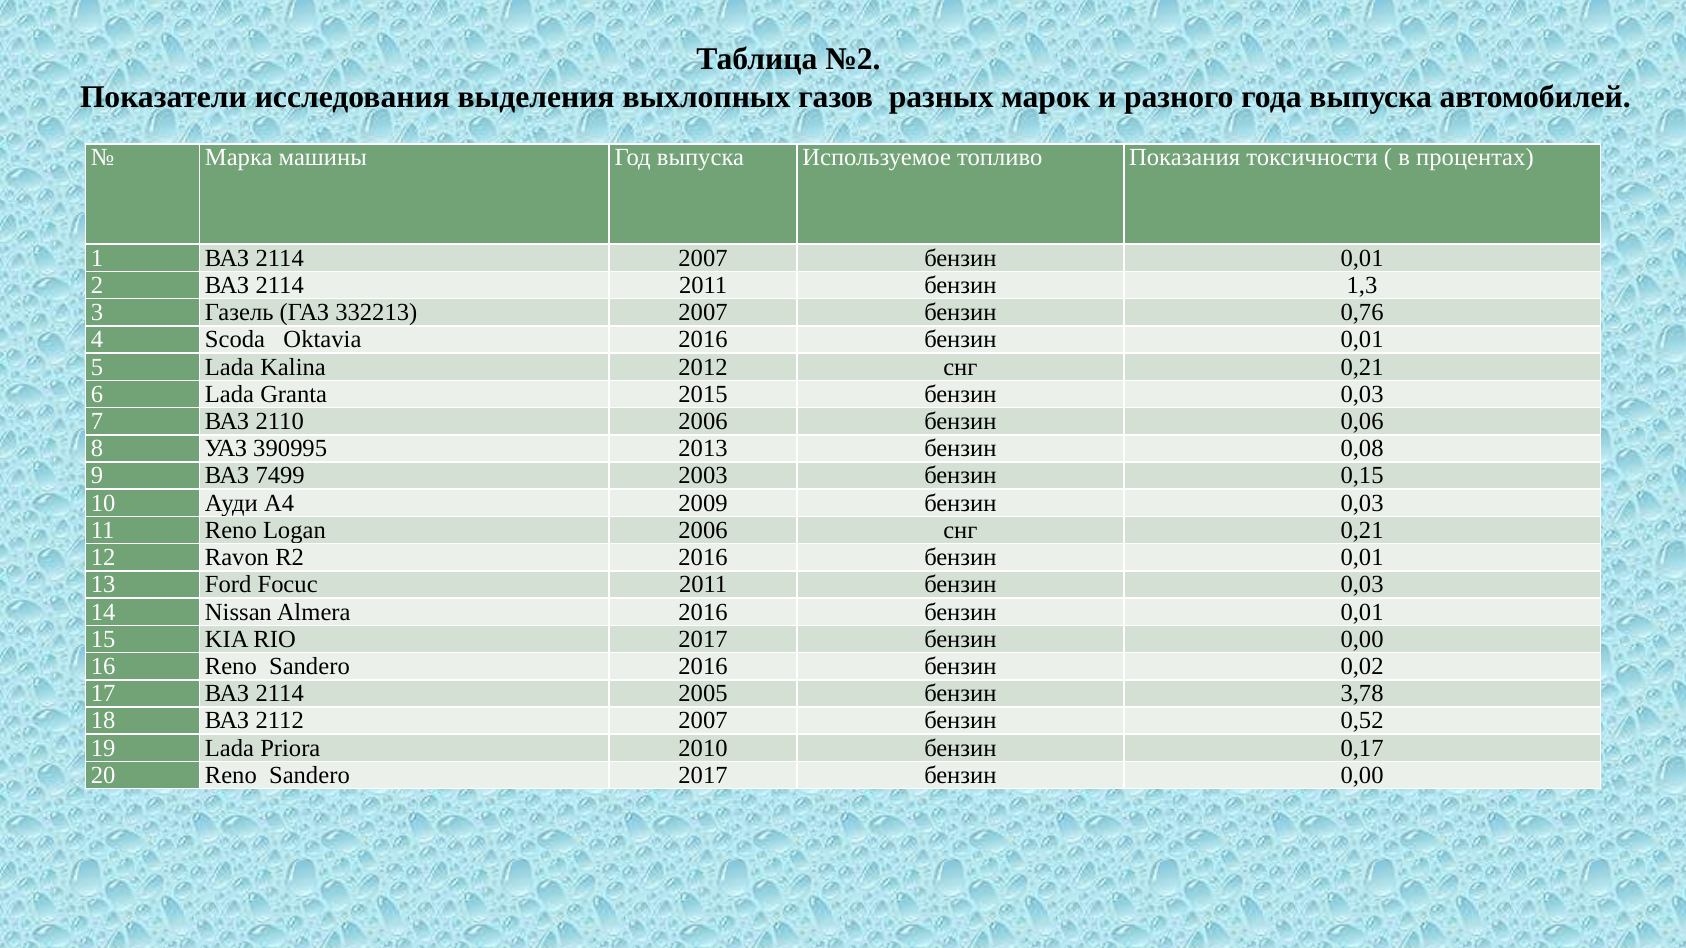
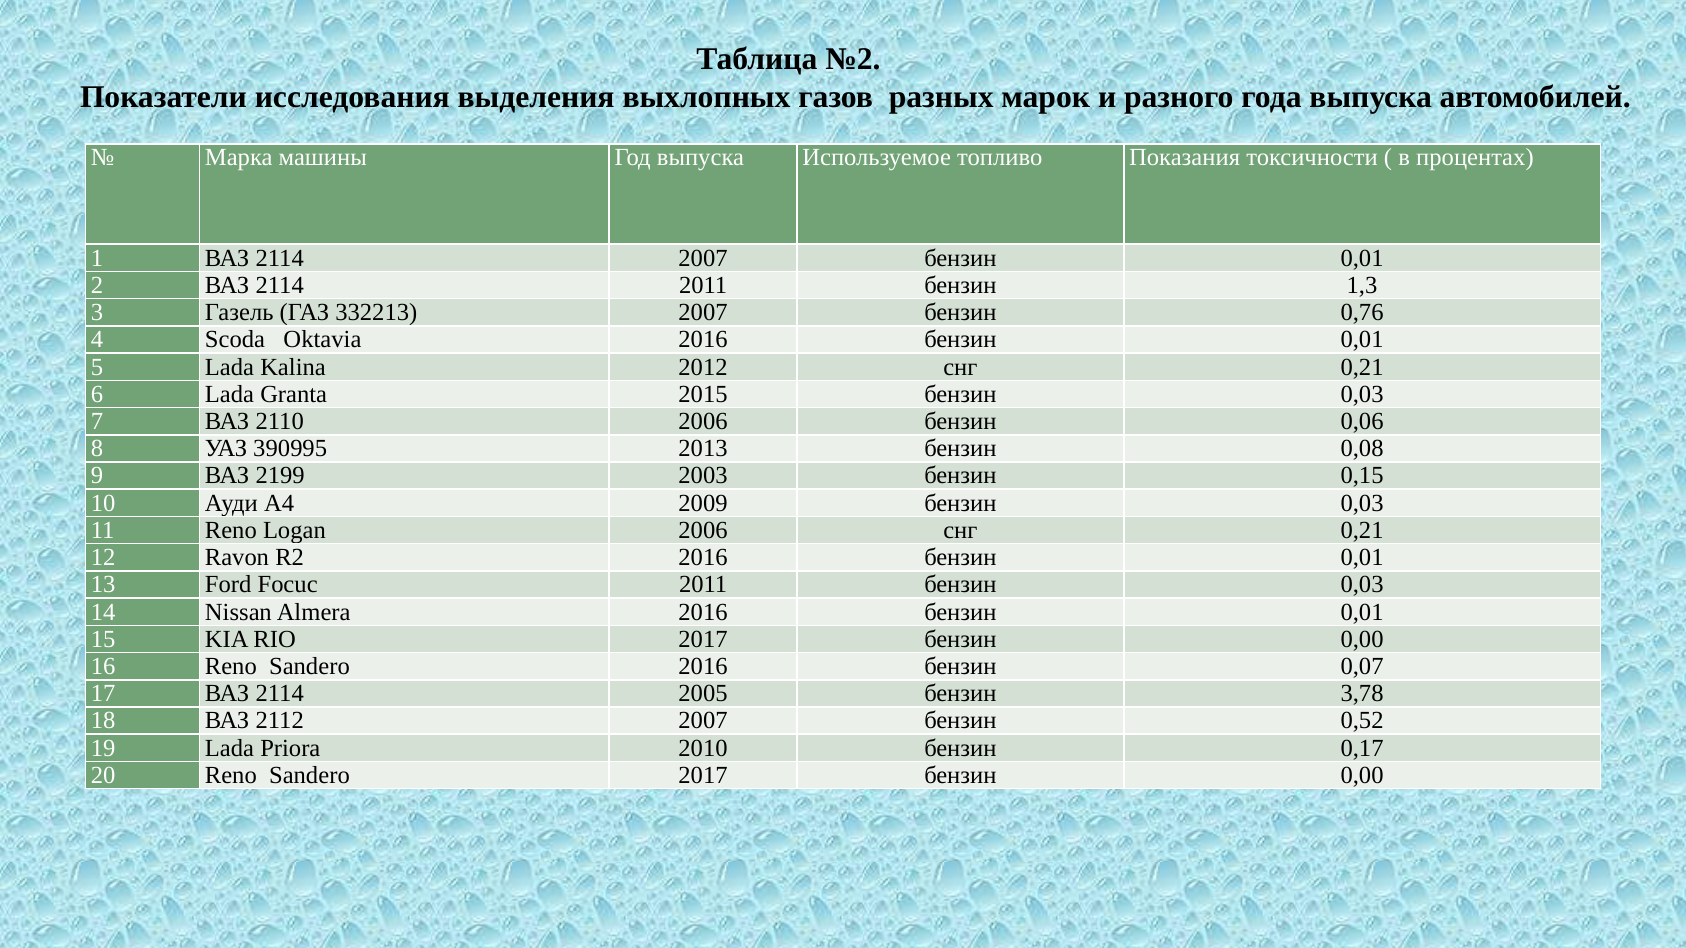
7499: 7499 -> 2199
0,02: 0,02 -> 0,07
